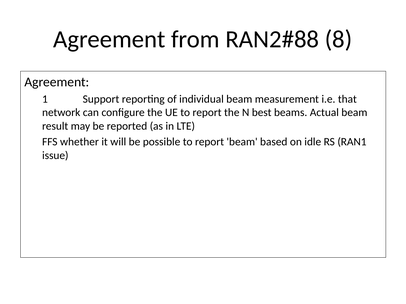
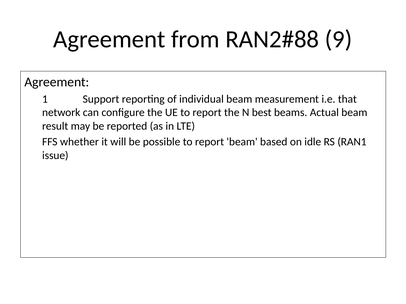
8: 8 -> 9
